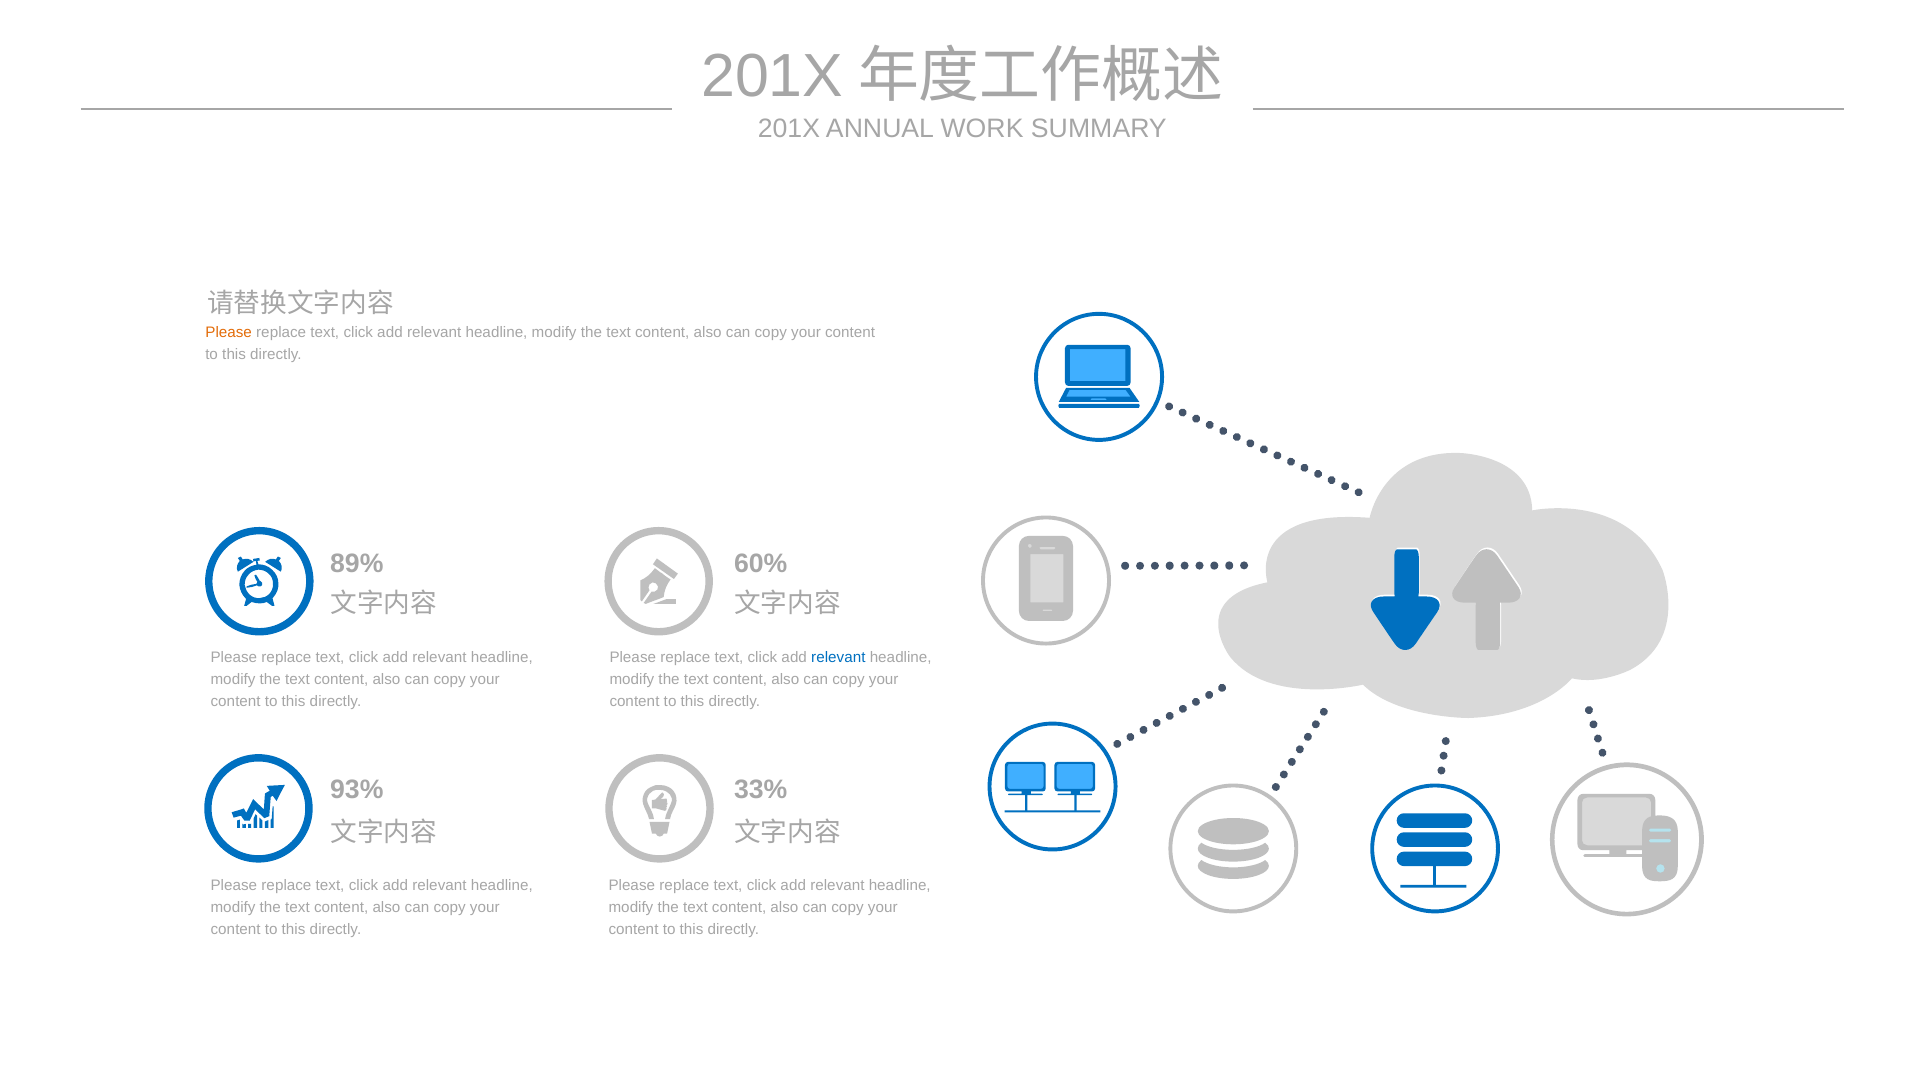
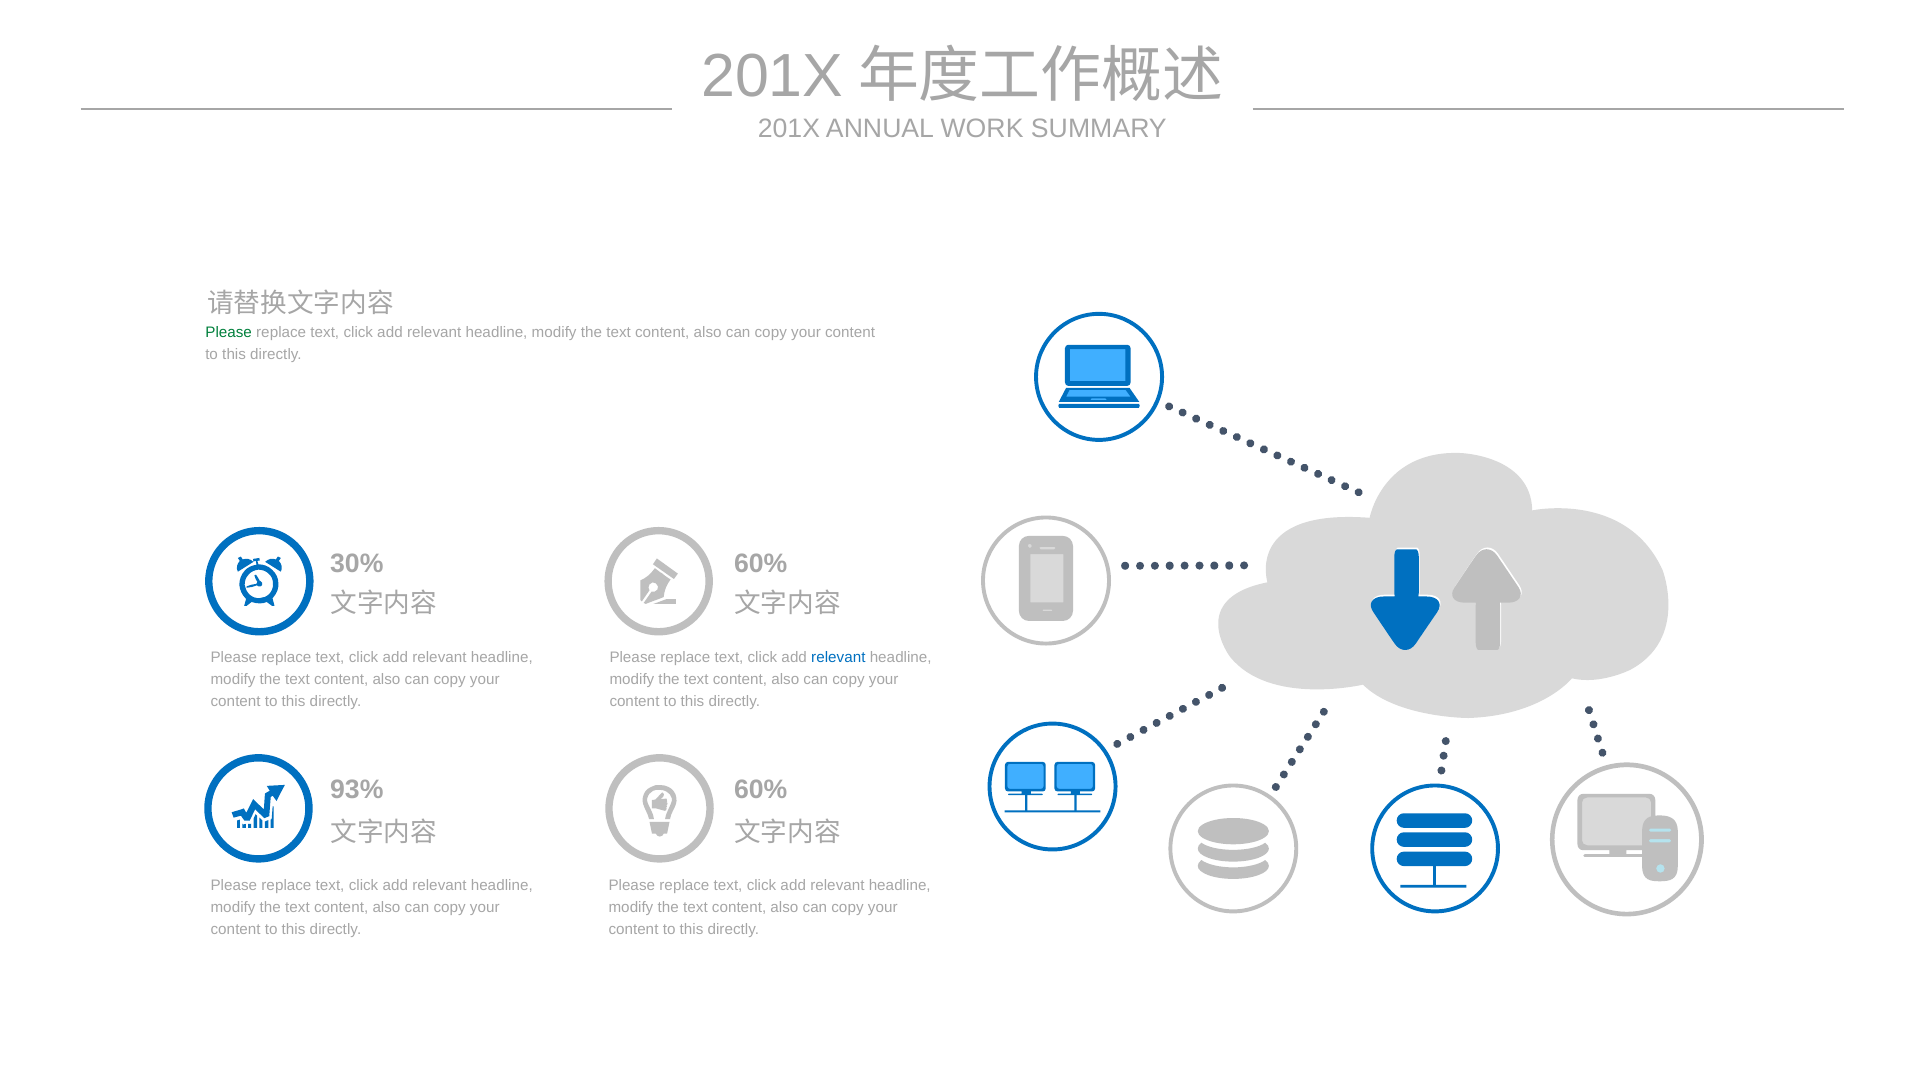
Please at (229, 332) colour: orange -> green
89%: 89% -> 30%
33% at (761, 790): 33% -> 60%
